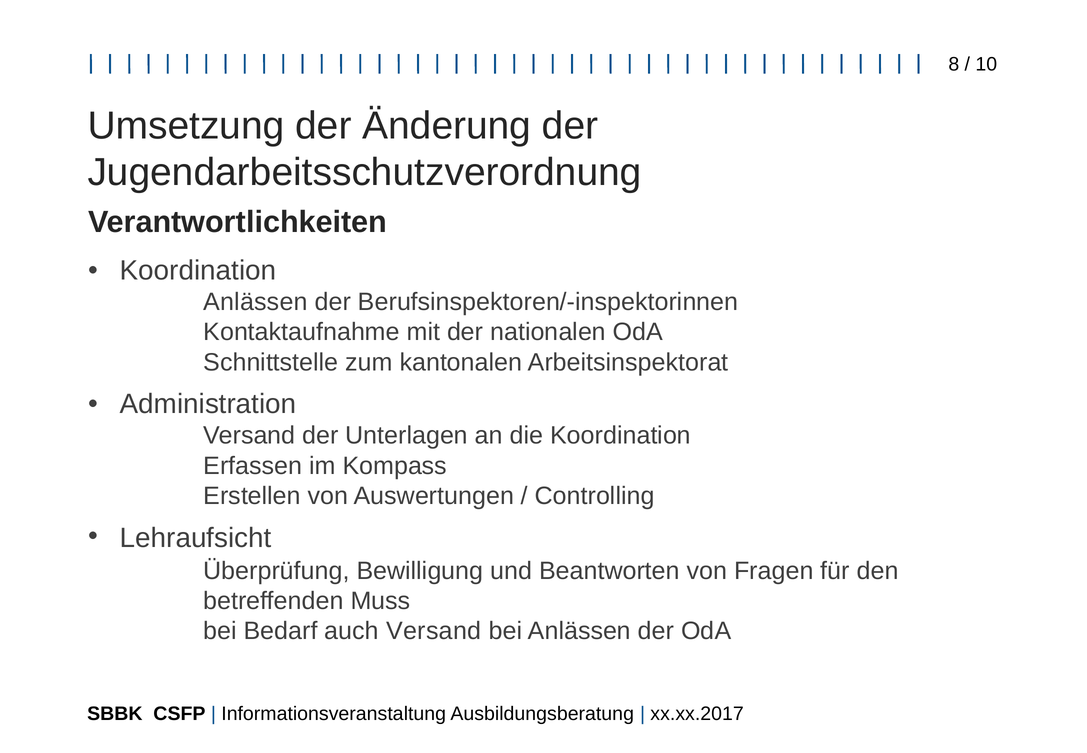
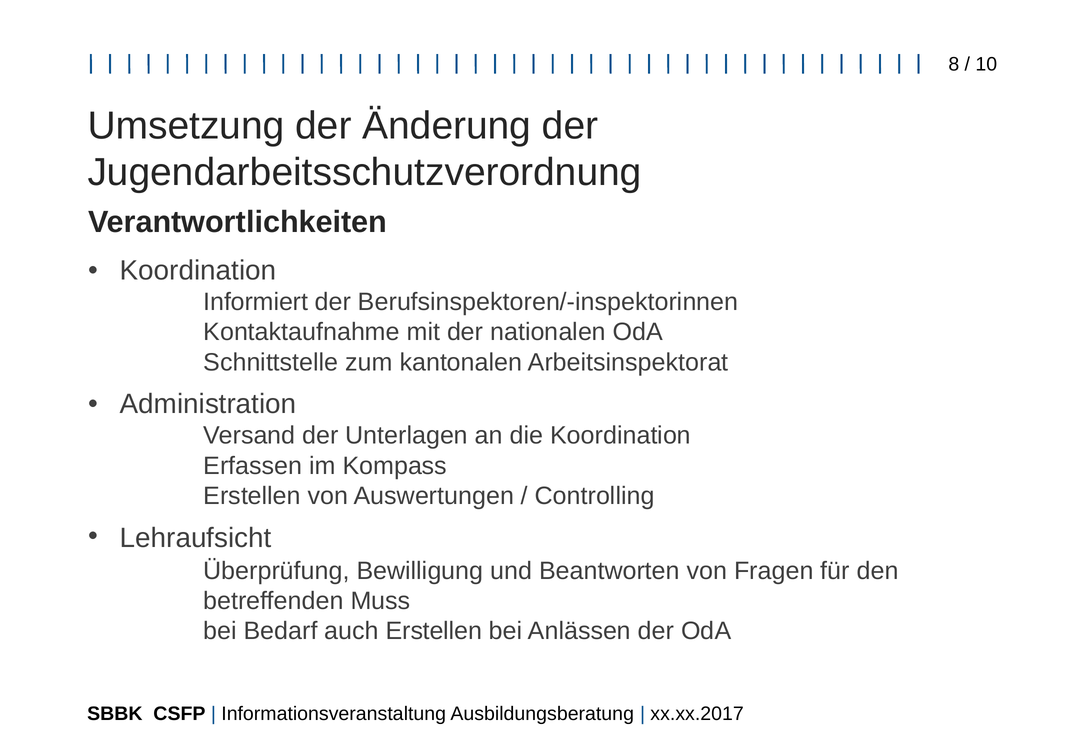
Anlässen at (256, 302): Anlässen -> Informiert
auch Versand: Versand -> Erstellen
